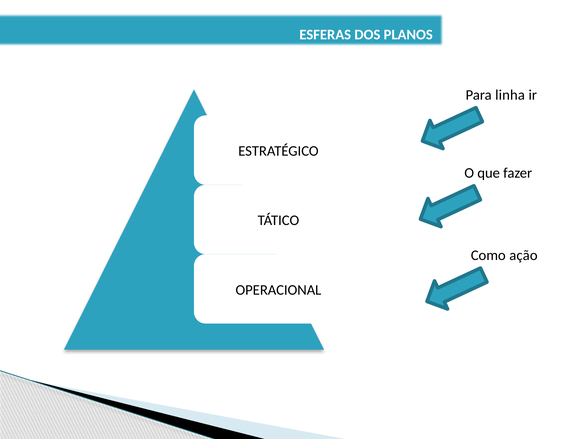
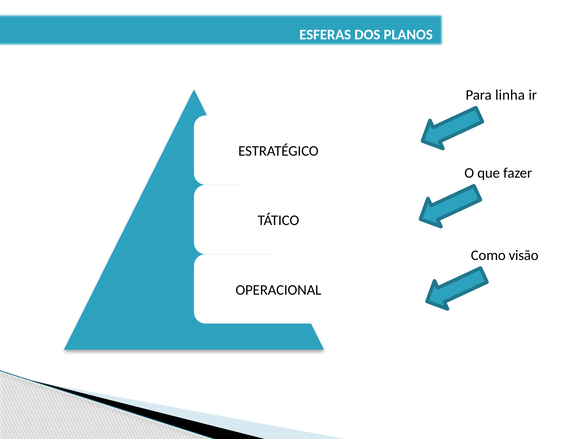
ação: ação -> visão
